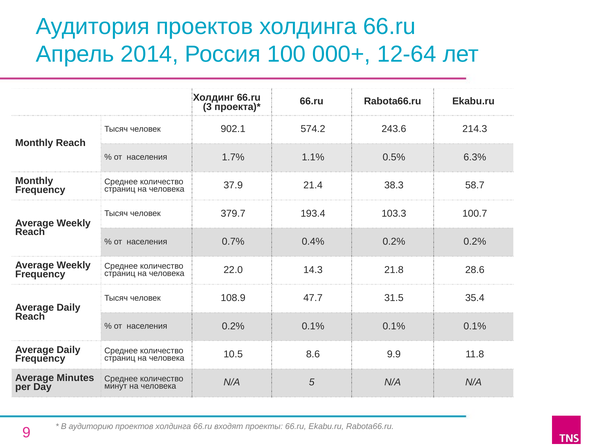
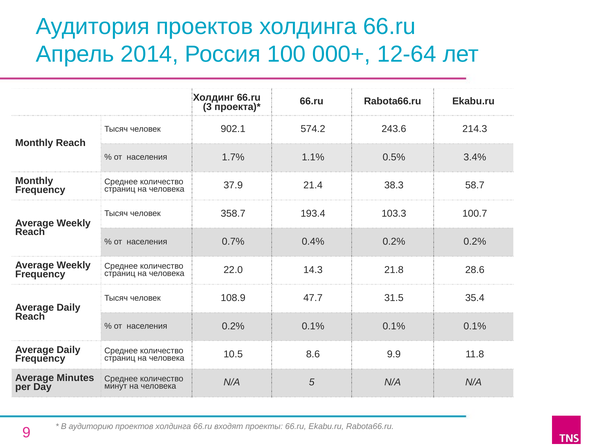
6.3%: 6.3% -> 3.4%
379.7: 379.7 -> 358.7
